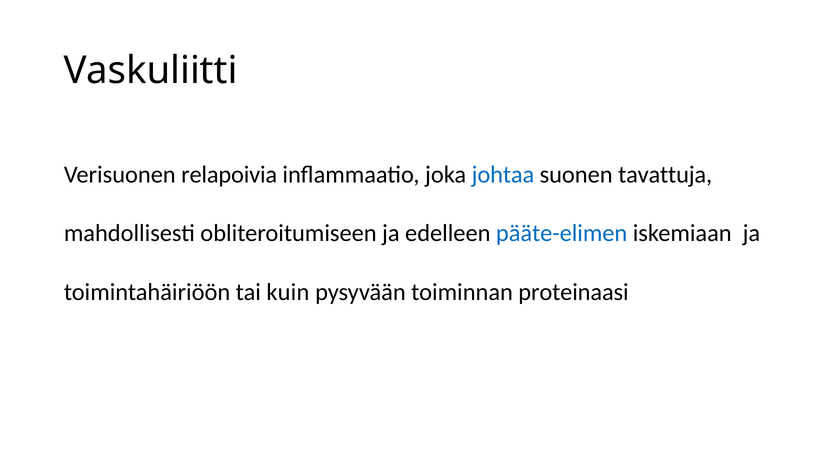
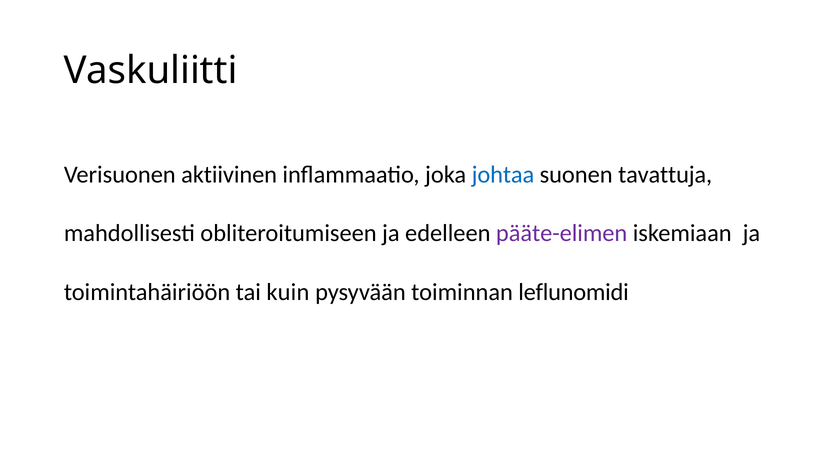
relapoivia: relapoivia -> aktiivinen
pääte-elimen colour: blue -> purple
proteinaasi: proteinaasi -> leflunomidi
